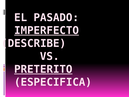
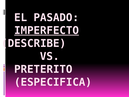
PRETERITO underline: present -> none
